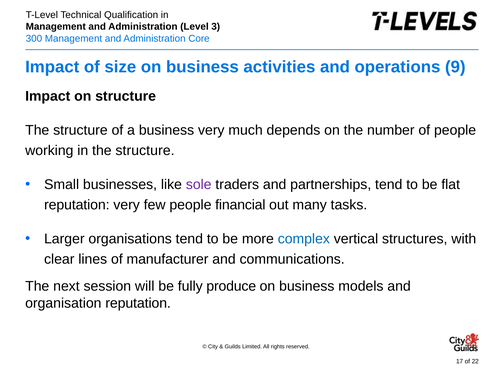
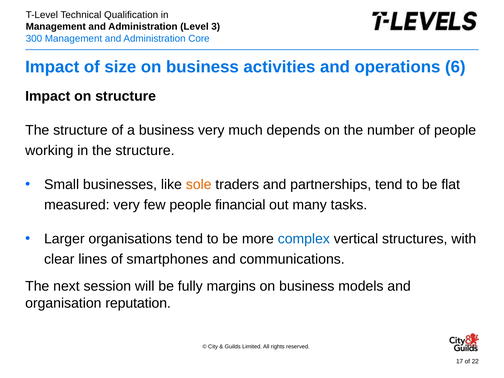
9: 9 -> 6
sole colour: purple -> orange
reputation at (77, 205): reputation -> measured
manufacturer: manufacturer -> smartphones
produce: produce -> margins
